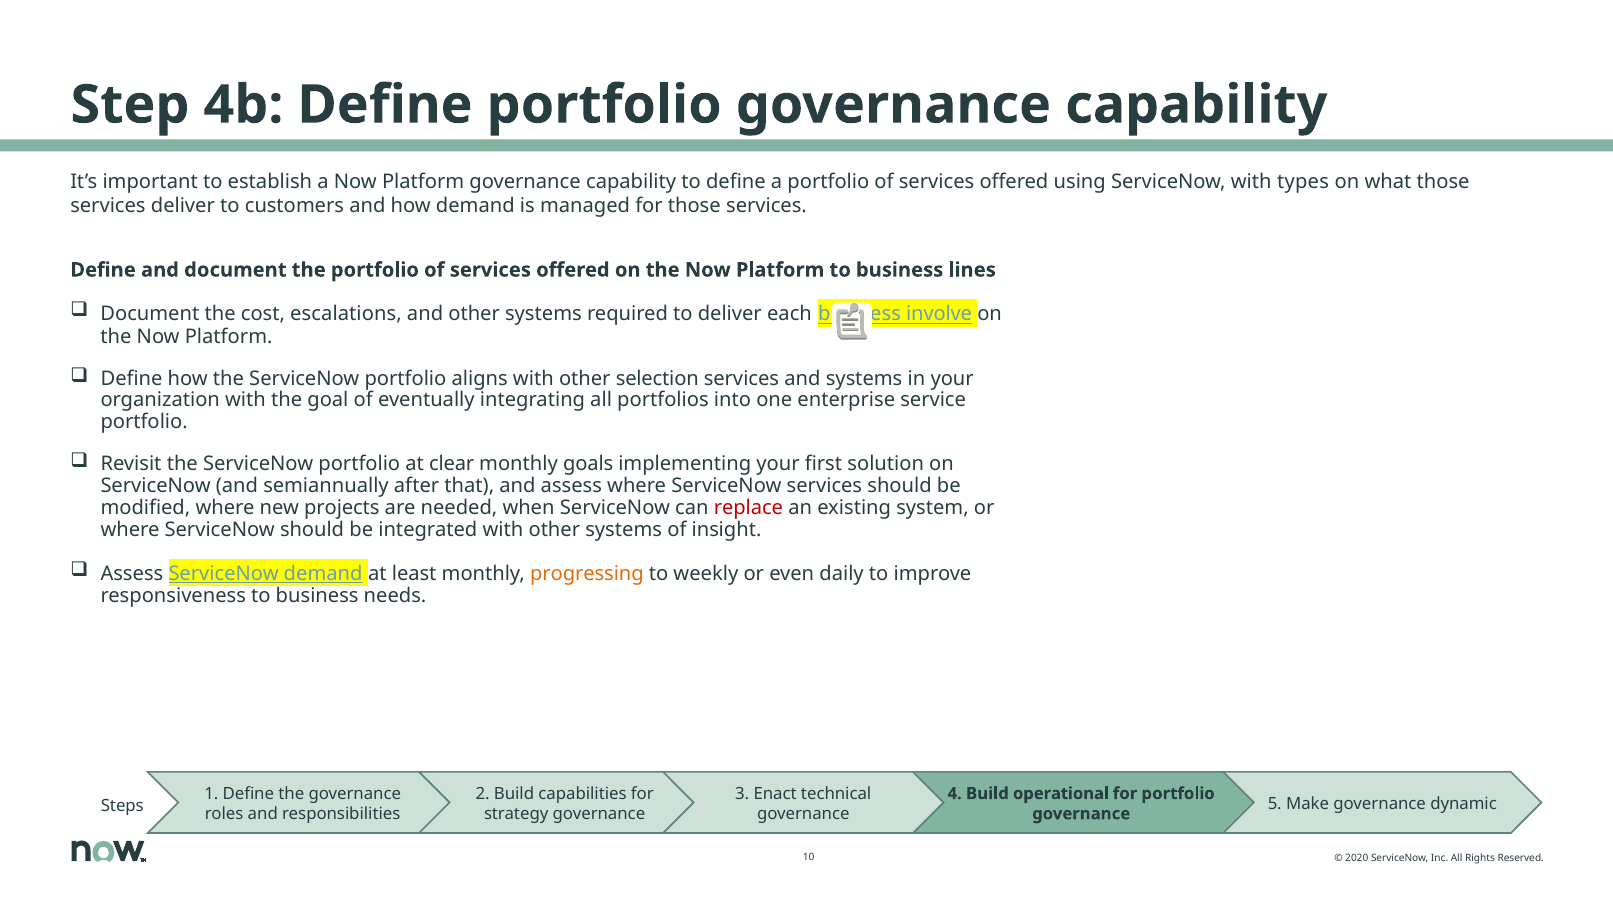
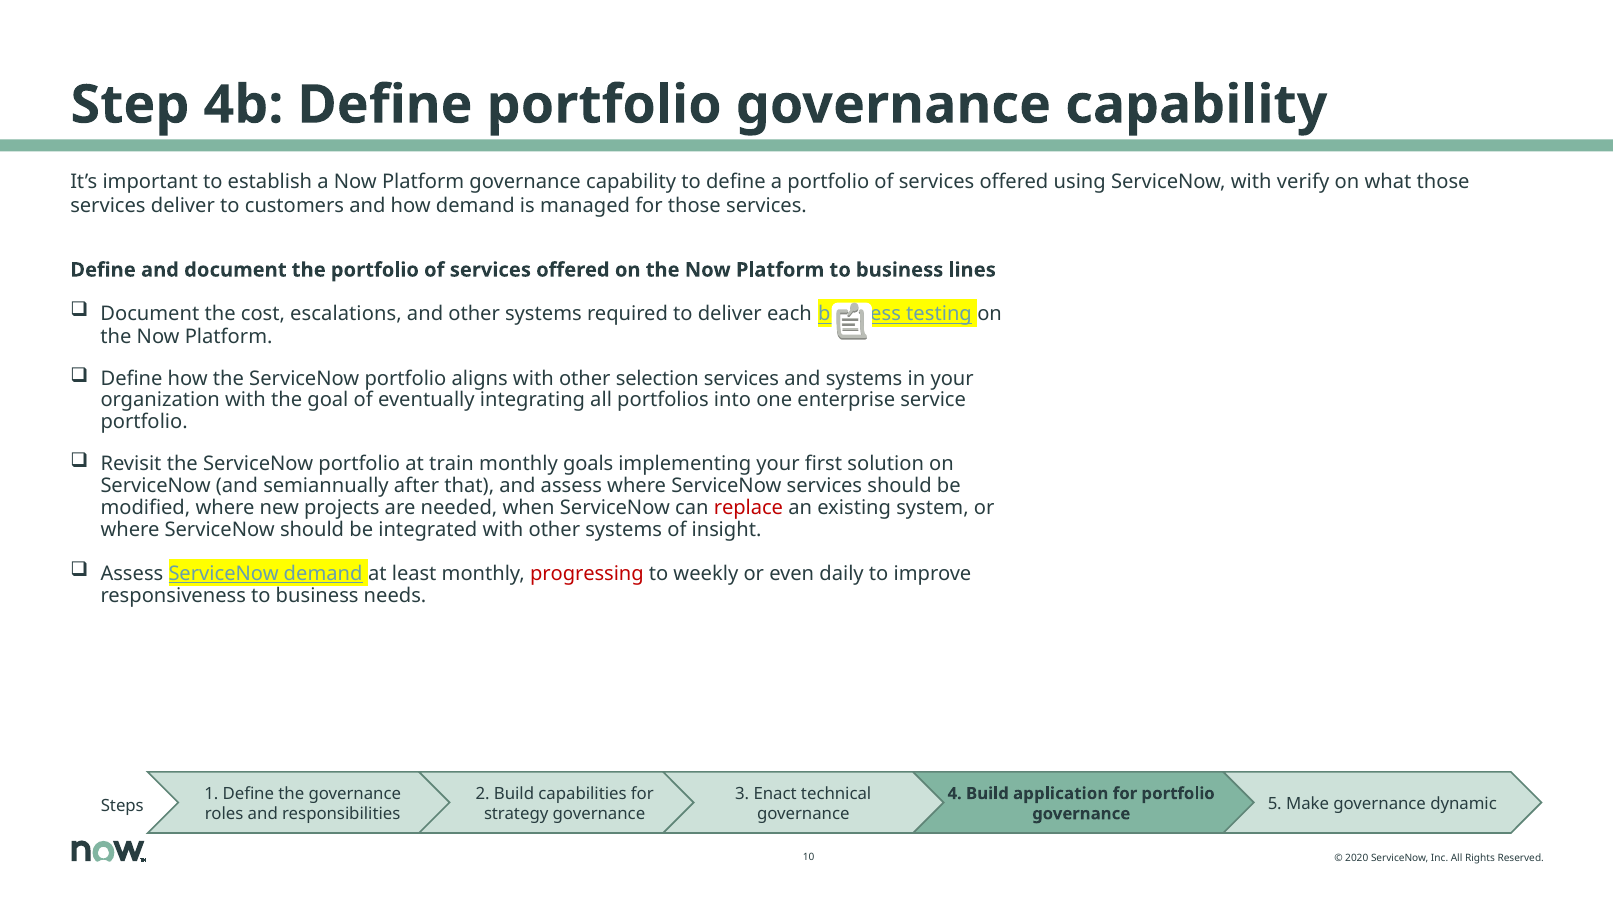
types: types -> verify
involve: involve -> testing
clear: clear -> train
progressing colour: orange -> red
operational: operational -> application
